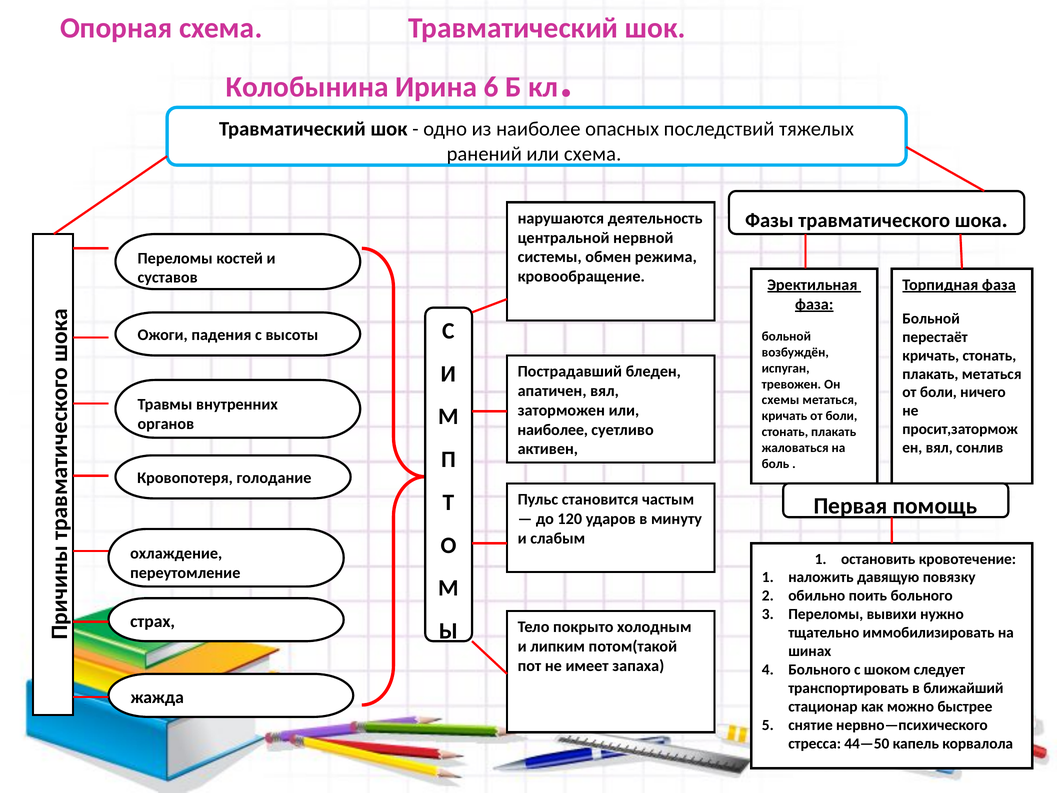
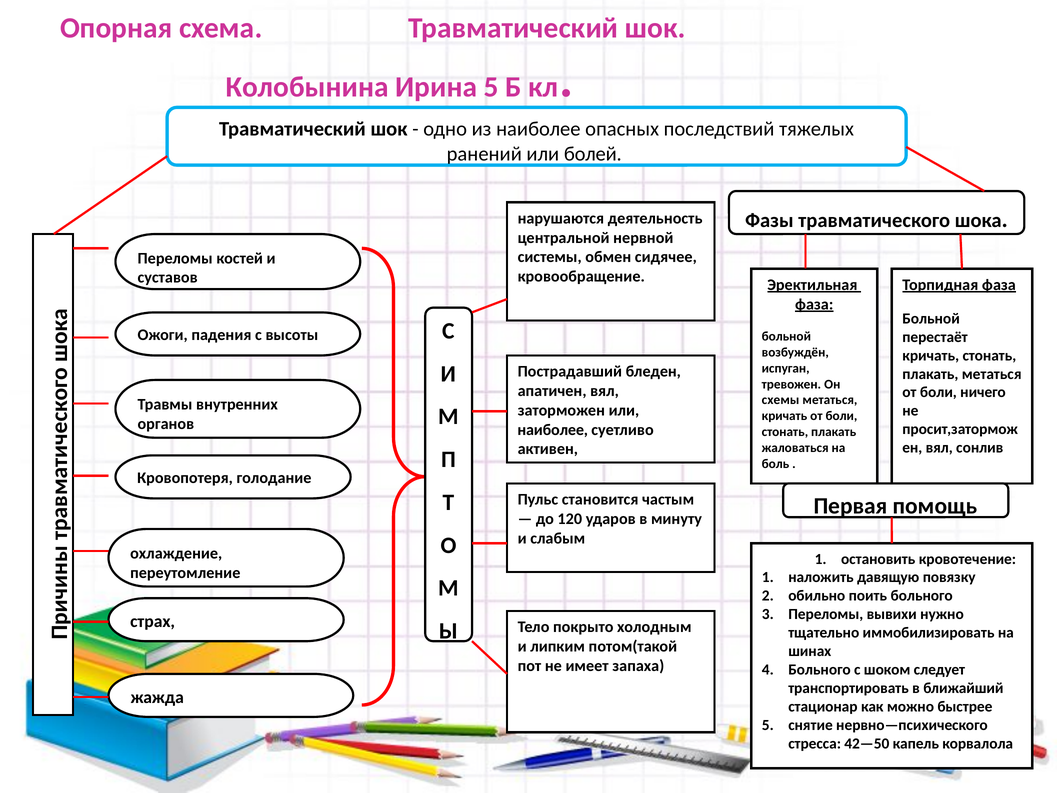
Ирина 6: 6 -> 5
или схема: схема -> болей
режима: режима -> сидячее
44—50: 44—50 -> 42—50
